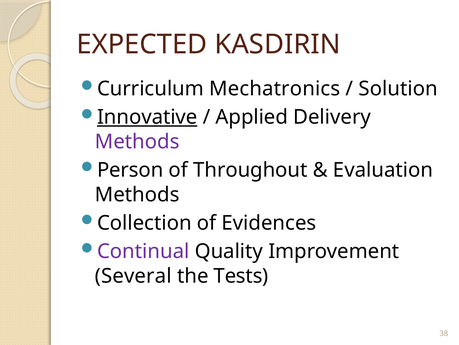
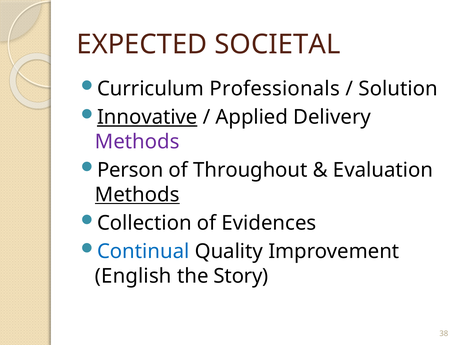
KASDIRIN: KASDIRIN -> SOCIETAL
Mechatronics: Mechatronics -> Professionals
Methods at (137, 194) underline: none -> present
Continual colour: purple -> blue
Several: Several -> English
Tests: Tests -> Story
